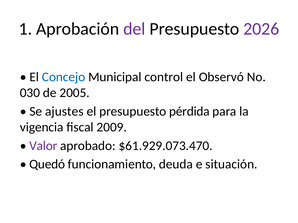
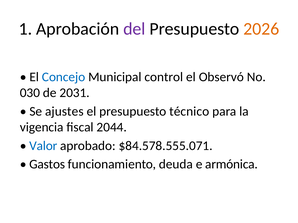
2026 colour: purple -> orange
2005: 2005 -> 2031
pérdida: pérdida -> técnico
2009: 2009 -> 2044
Valor colour: purple -> blue
$61.929.073.470: $61.929.073.470 -> $84.578.555.071
Quedó: Quedó -> Gastos
situación: situación -> armónica
